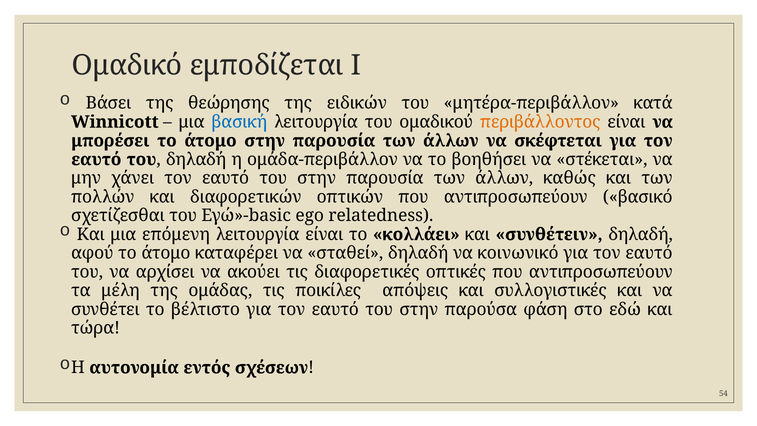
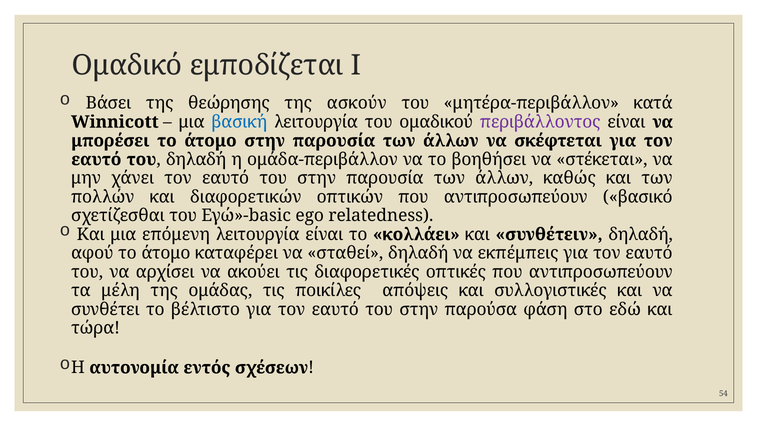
ειδικών: ειδικών -> ασκούν
περιβάλλοντος colour: orange -> purple
κοινωνικό: κοινωνικό -> εκπέμπεις
